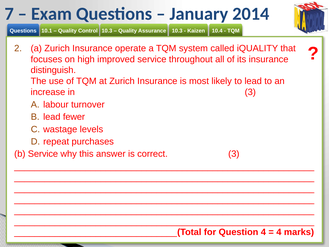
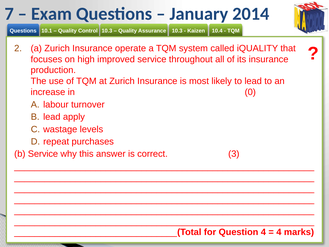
distinguish: distinguish -> production
in 3: 3 -> 0
fewer: fewer -> apply
